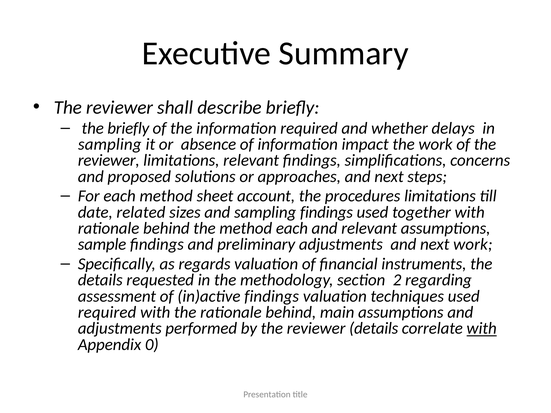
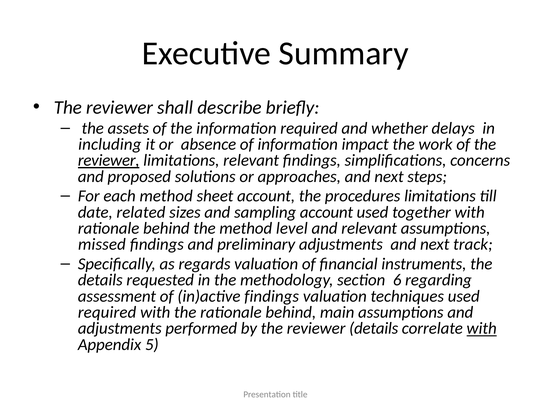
the briefly: briefly -> assets
sampling at (110, 144): sampling -> including
reviewer at (109, 161) underline: none -> present
sampling findings: findings -> account
method each: each -> level
sample: sample -> missed
next work: work -> track
2: 2 -> 6
0: 0 -> 5
